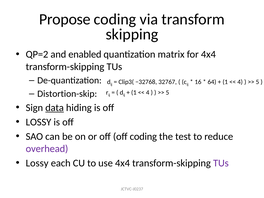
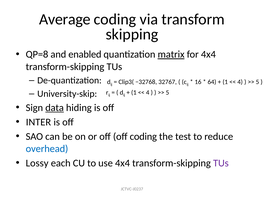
Propose: Propose -> Average
QP=2: QP=2 -> QP=8
matrix underline: none -> present
Distortion-skip: Distortion-skip -> University-skip
LOSSY at (39, 122): LOSSY -> INTER
overhead colour: purple -> blue
